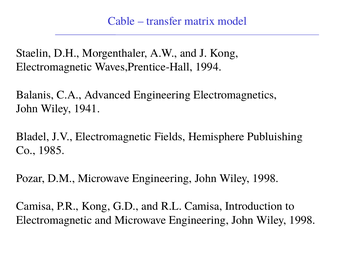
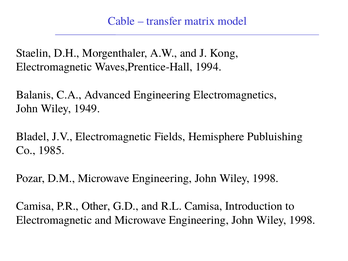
1941: 1941 -> 1949
P.R Kong: Kong -> Other
